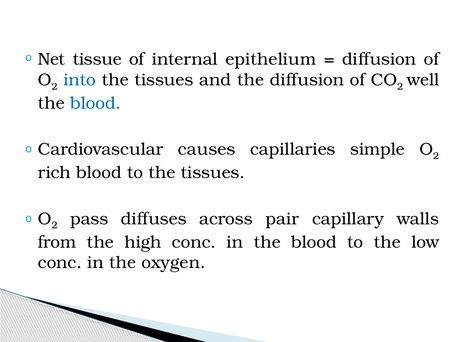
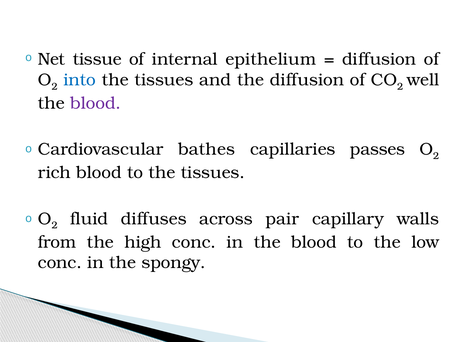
blood at (96, 103) colour: blue -> purple
causes: causes -> bathes
simple: simple -> passes
pass: pass -> fluid
oxygen: oxygen -> spongy
